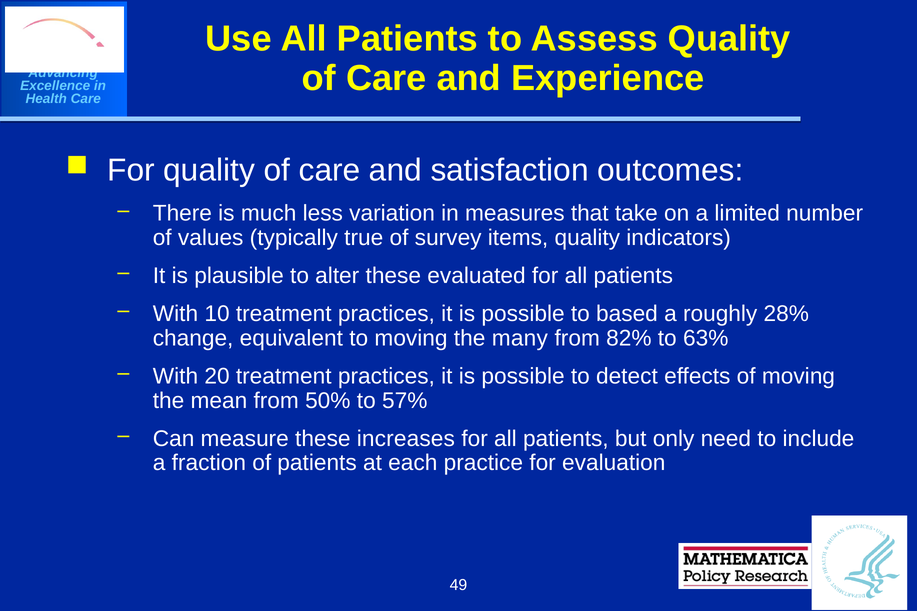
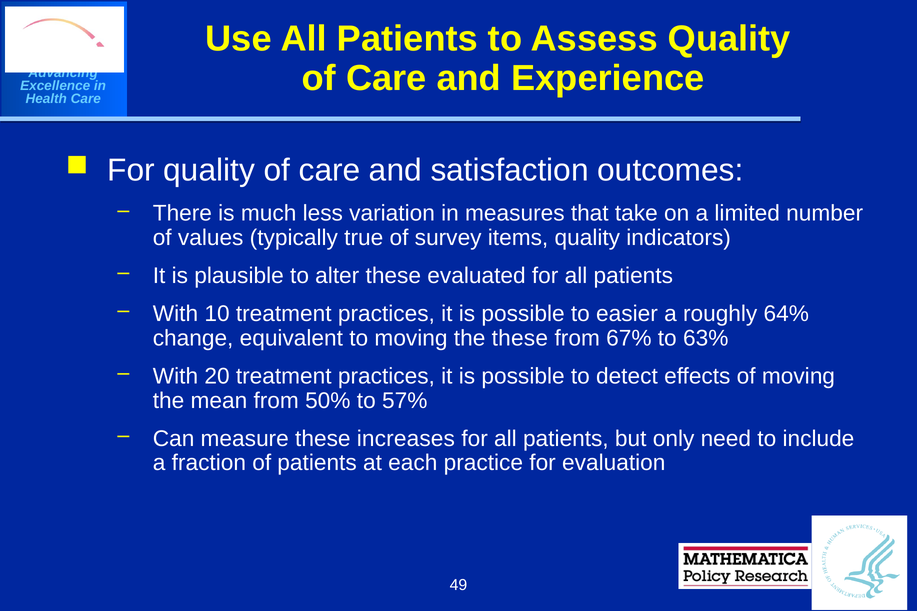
based: based -> easier
28%: 28% -> 64%
the many: many -> these
82%: 82% -> 67%
